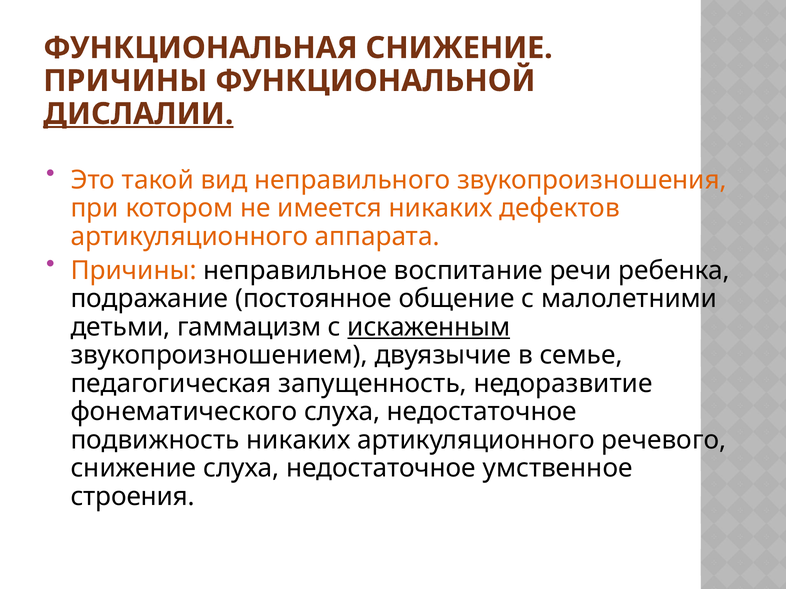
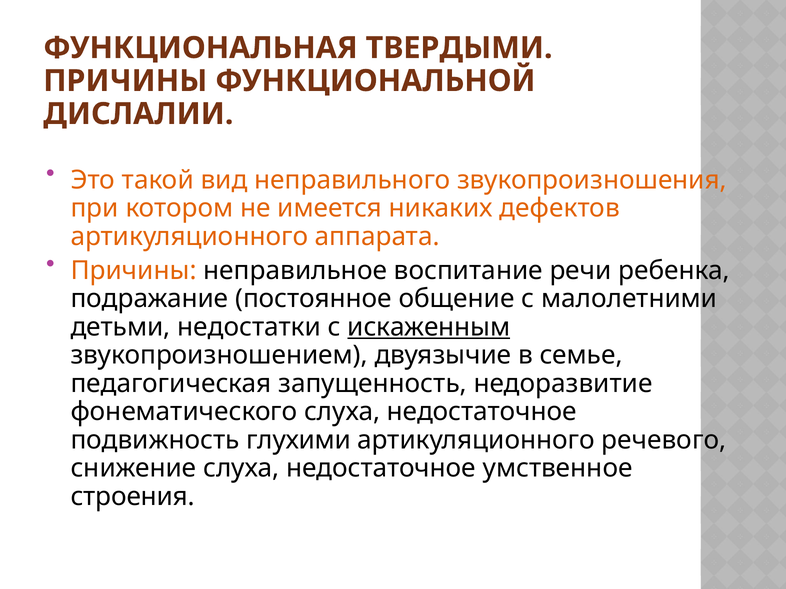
ФУНКЦИОНАЛЬНАЯ СНИЖЕНИЕ: СНИЖЕНИЕ -> ТВЕРДЫМИ
ДИСЛАЛИИ underline: present -> none
гаммацизм: гаммацизм -> недостатки
подвижность никаких: никаких -> глухими
